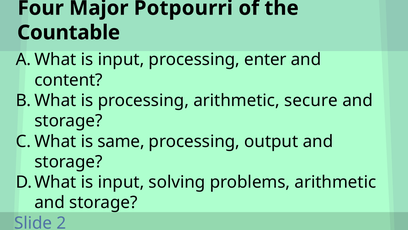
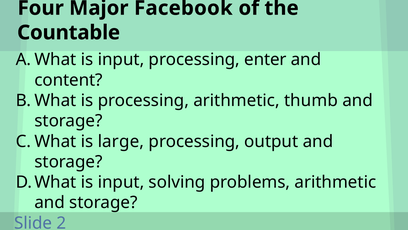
Potpourri: Potpourri -> Facebook
secure: secure -> thumb
same: same -> large
